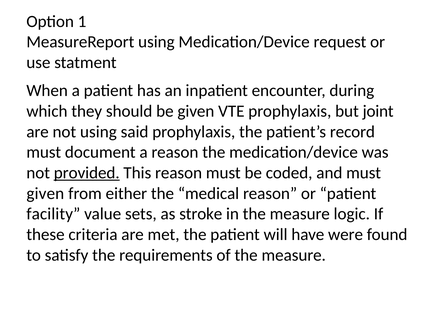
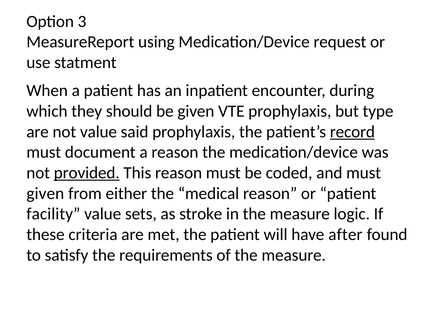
1: 1 -> 3
joint: joint -> type
not using: using -> value
record underline: none -> present
were: were -> after
